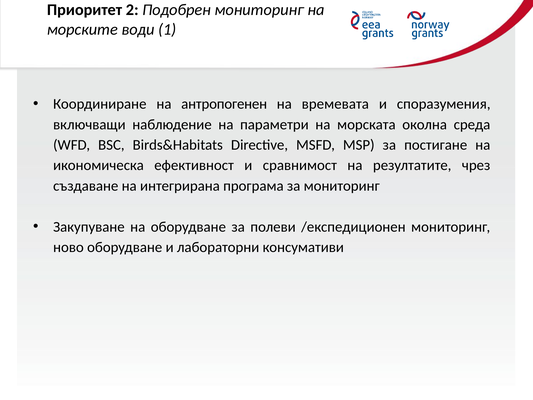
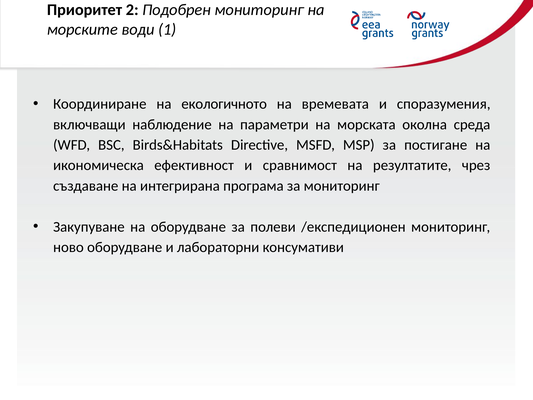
антропогенен: антропогенен -> екологичното
